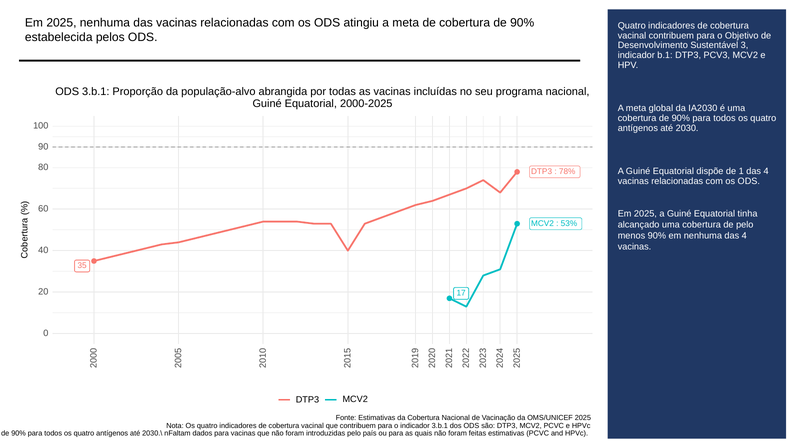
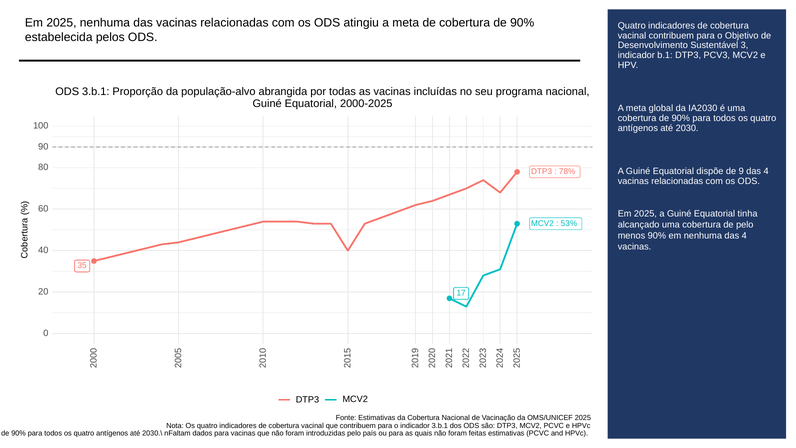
de 1: 1 -> 9
